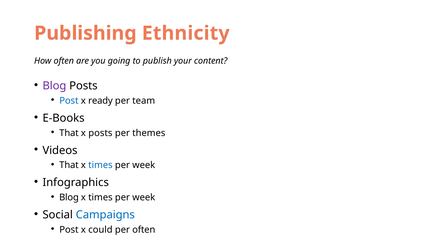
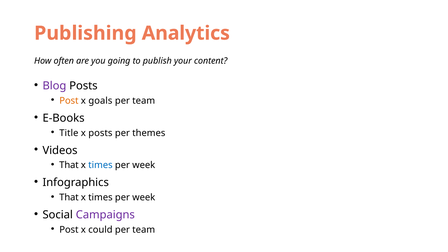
Ethnicity: Ethnicity -> Analytics
Post at (69, 101) colour: blue -> orange
ready: ready -> goals
That at (69, 133): That -> Title
Blog at (69, 197): Blog -> That
Campaigns colour: blue -> purple
often at (144, 230): often -> team
